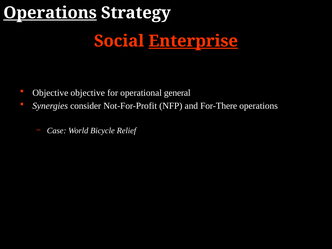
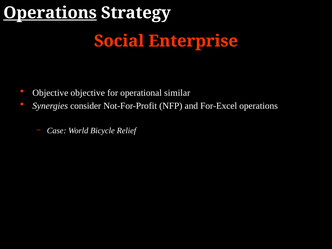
Enterprise underline: present -> none
general: general -> similar
For-There: For-There -> For-Excel
